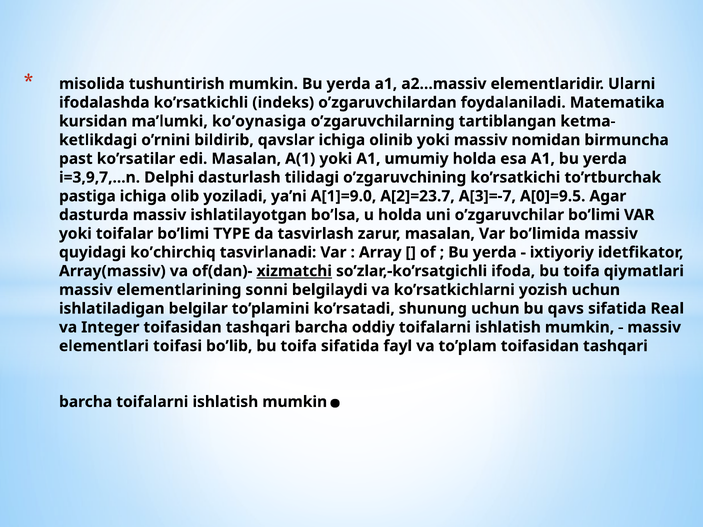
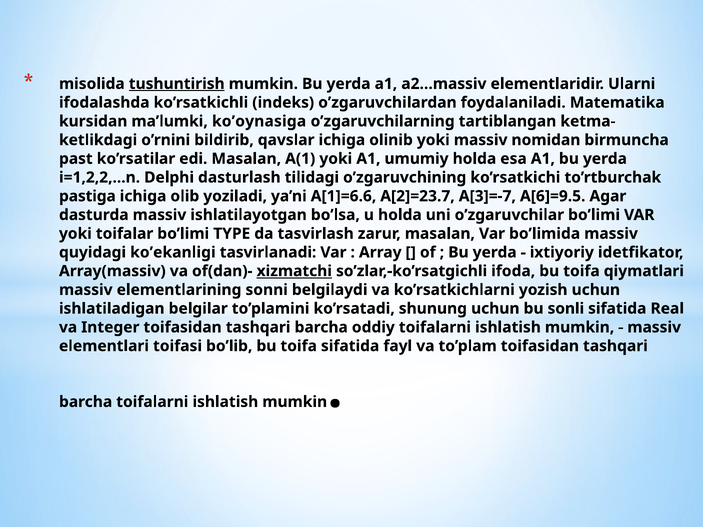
tushuntirish underline: none -> present
i=3,9,7,...n: i=3,9,7,...n -> i=1,2,2,...n
A[1]=9.0: A[1]=9.0 -> A[1]=6.6
A[0]=9.5: A[0]=9.5 -> A[6]=9.5
ko’chirchiq: ko’chirchiq -> ko’ekanligi
qavs: qavs -> sonli
